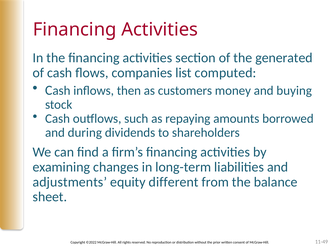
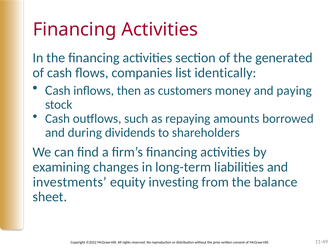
computed: computed -> identically
buying: buying -> paying
adjustments: adjustments -> investments
different: different -> investing
